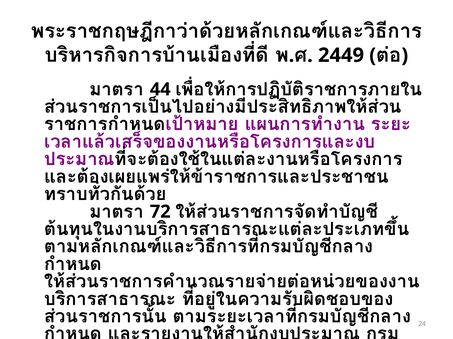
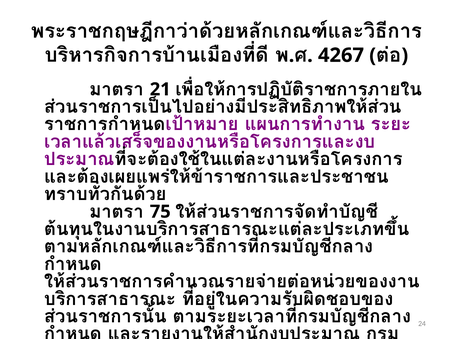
2449: 2449 -> 4267
44: 44 -> 21
72: 72 -> 75
